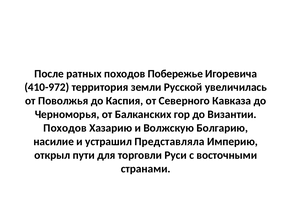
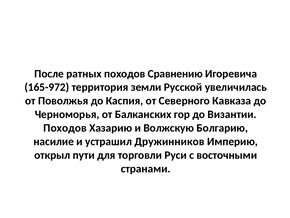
Побережье: Побережье -> Сравнению
410-972: 410-972 -> 165-972
Представляла: Представляла -> Дружинников
